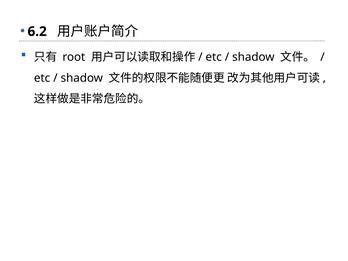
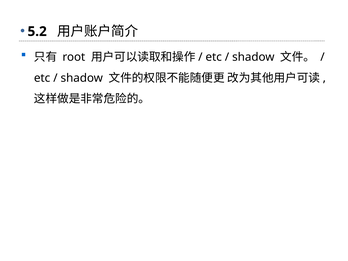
6.2: 6.2 -> 5.2
